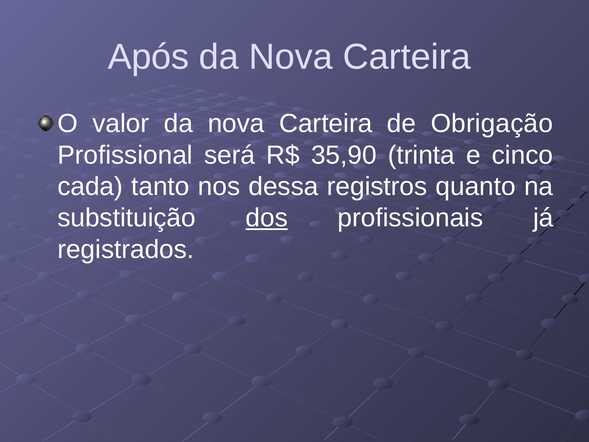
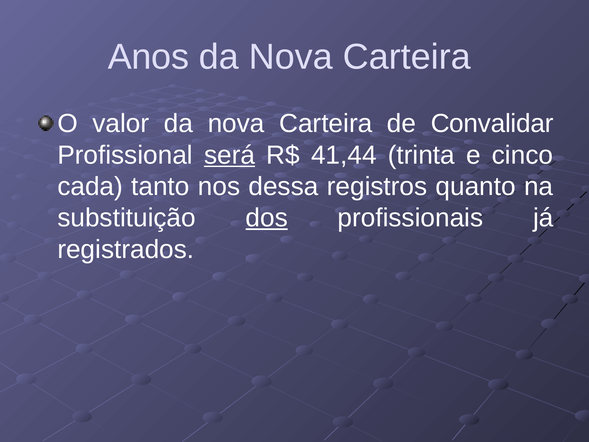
Após: Após -> Anos
Obrigação: Obrigação -> Convalidar
será underline: none -> present
35,90: 35,90 -> 41,44
